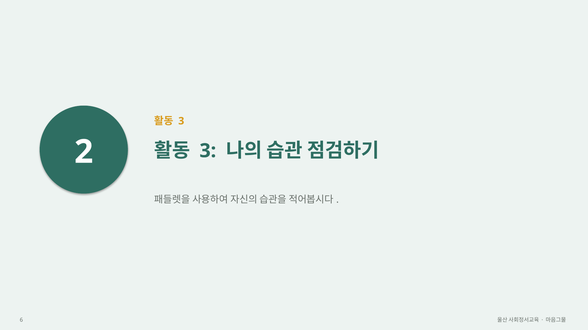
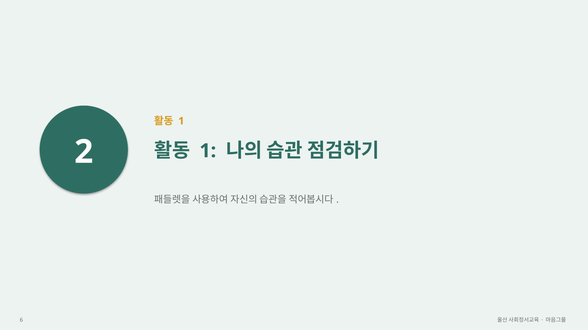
3 at (181, 121): 3 -> 1
3 at (208, 151): 3 -> 1
